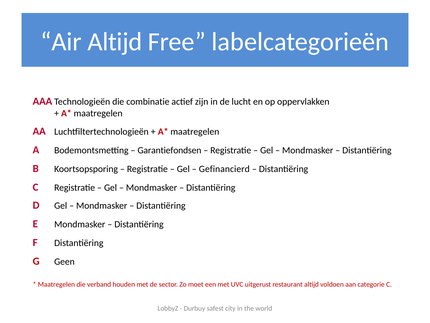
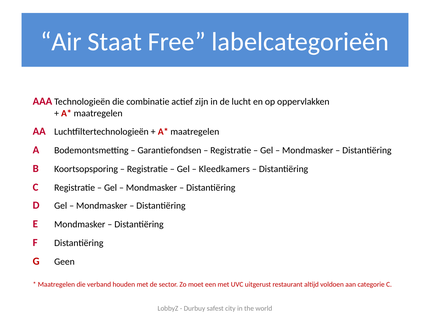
Air Altijd: Altijd -> Staat
Gefinancierd: Gefinancierd -> Kleedkamers
